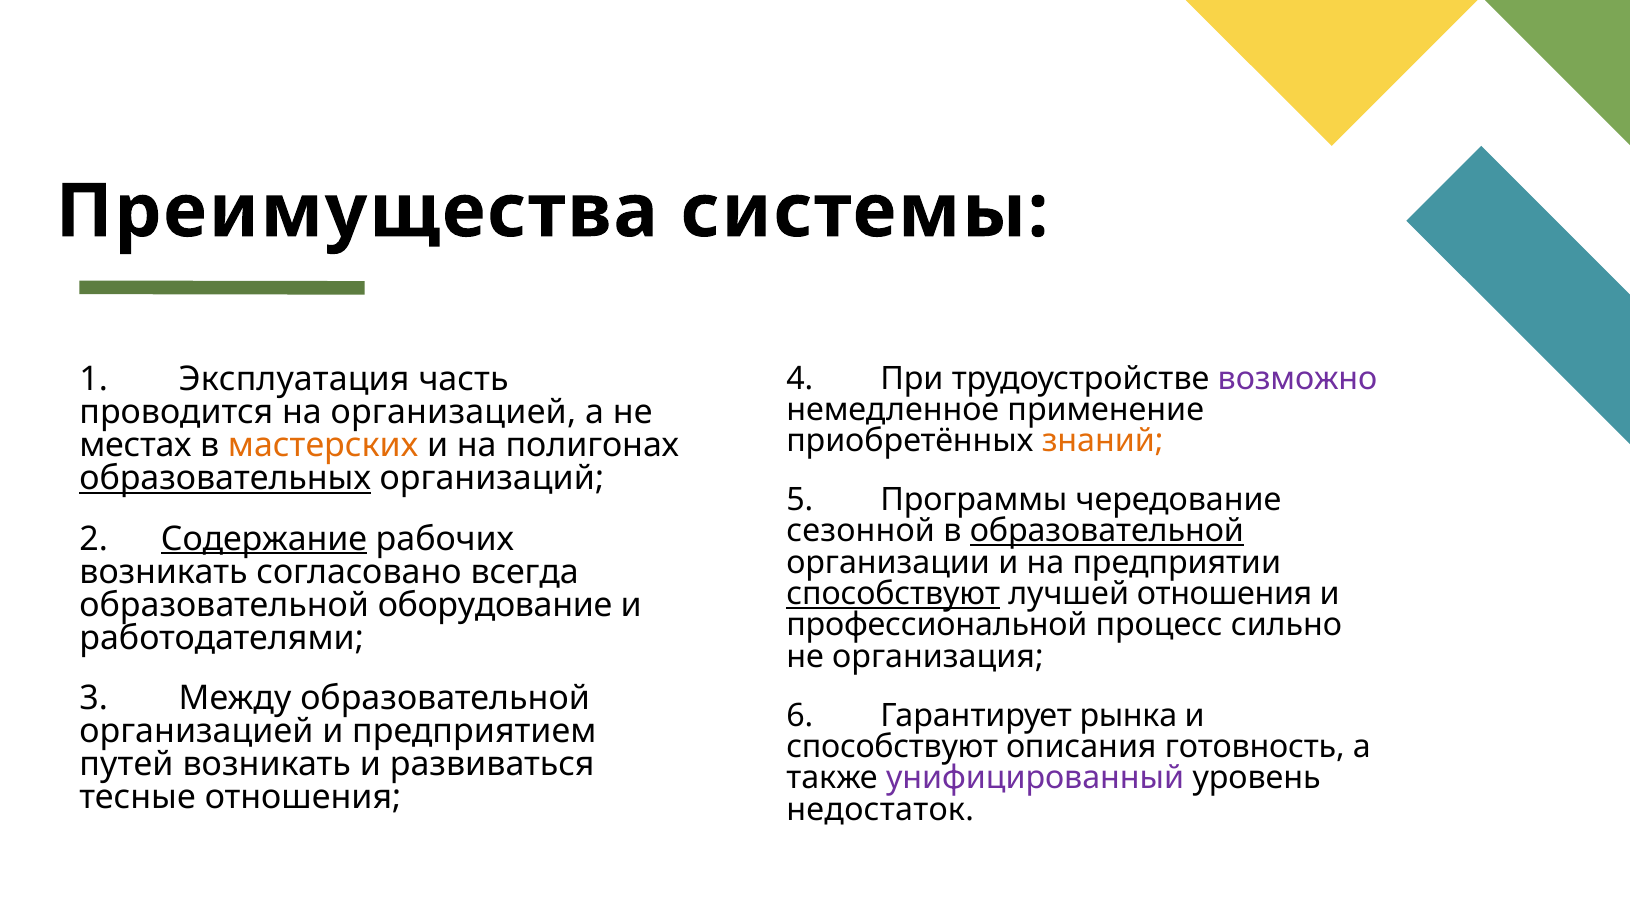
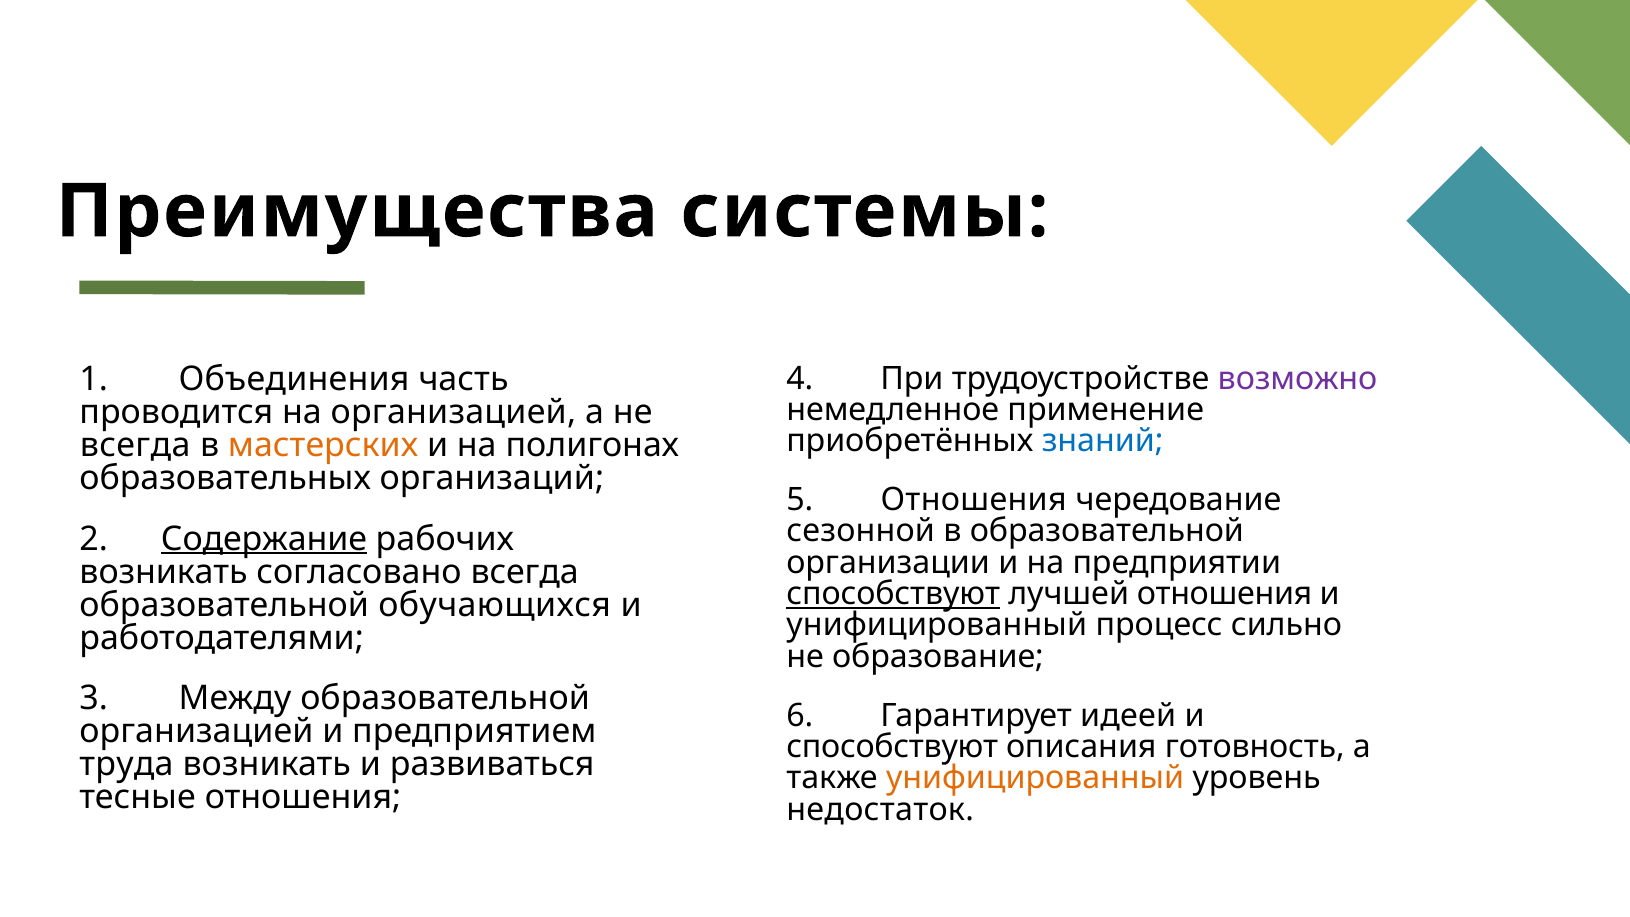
Эксплуатация: Эксплуатация -> Объединения
знаний colour: orange -> blue
местах at (135, 445): местах -> всегда
образовательных underline: present -> none
5 Программы: Программы -> Отношения
образовательной at (1107, 531) underline: present -> none
оборудование: оборудование -> обучающихся
профессиональной at (937, 625): профессиональной -> унифицированный
организация: организация -> образование
рынка: рынка -> идеей
путей: путей -> труда
унифицированный at (1035, 778) colour: purple -> orange
